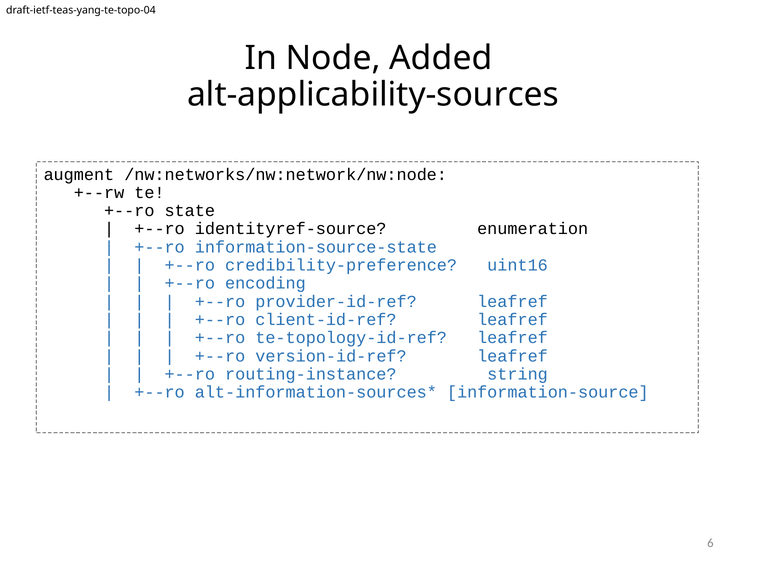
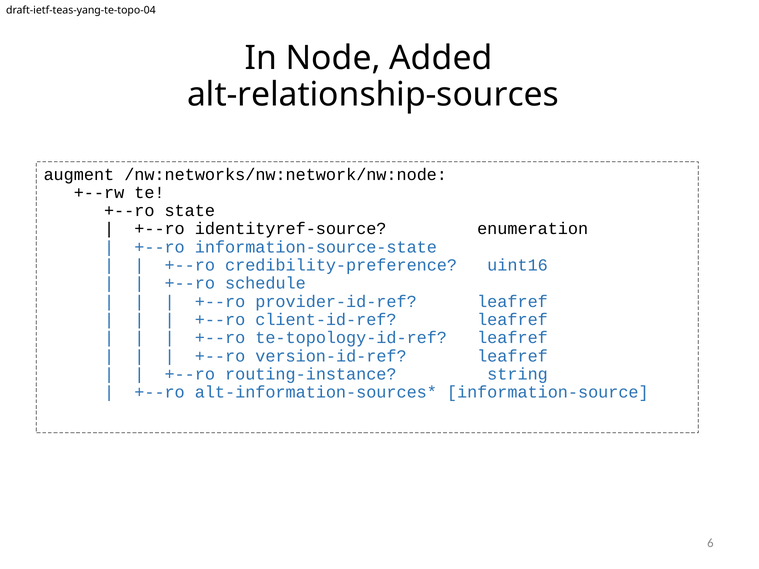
alt-applicability-sources: alt-applicability-sources -> alt-relationship-sources
encoding: encoding -> schedule
